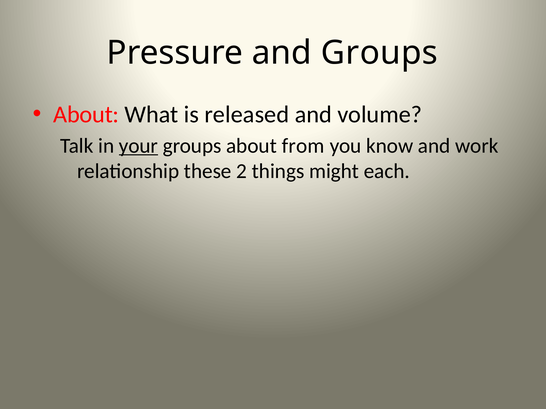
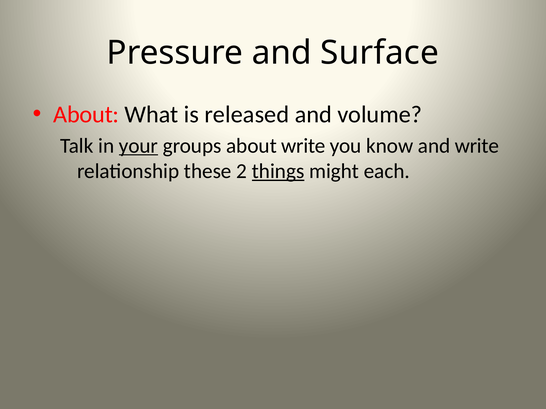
and Groups: Groups -> Surface
about from: from -> write
and work: work -> write
things underline: none -> present
